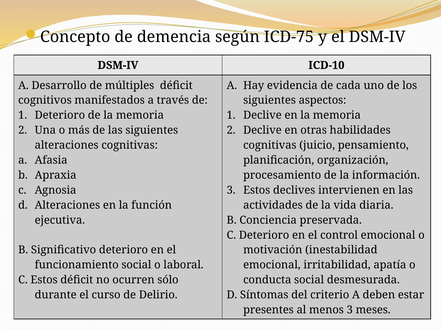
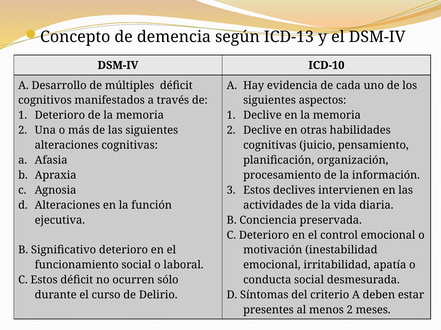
ICD-75: ICD-75 -> ICD-13
menos 3: 3 -> 2
